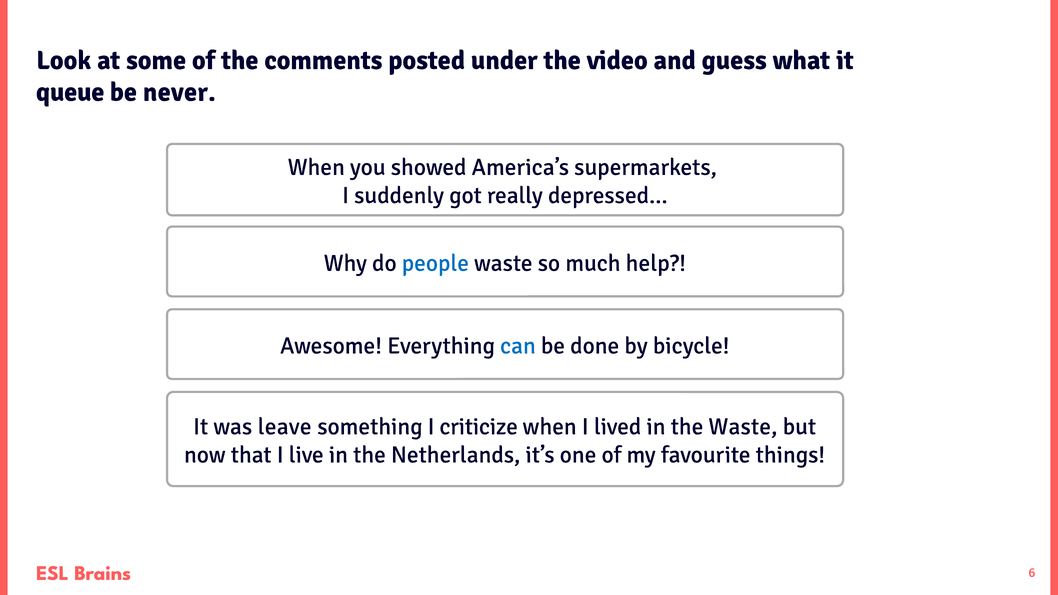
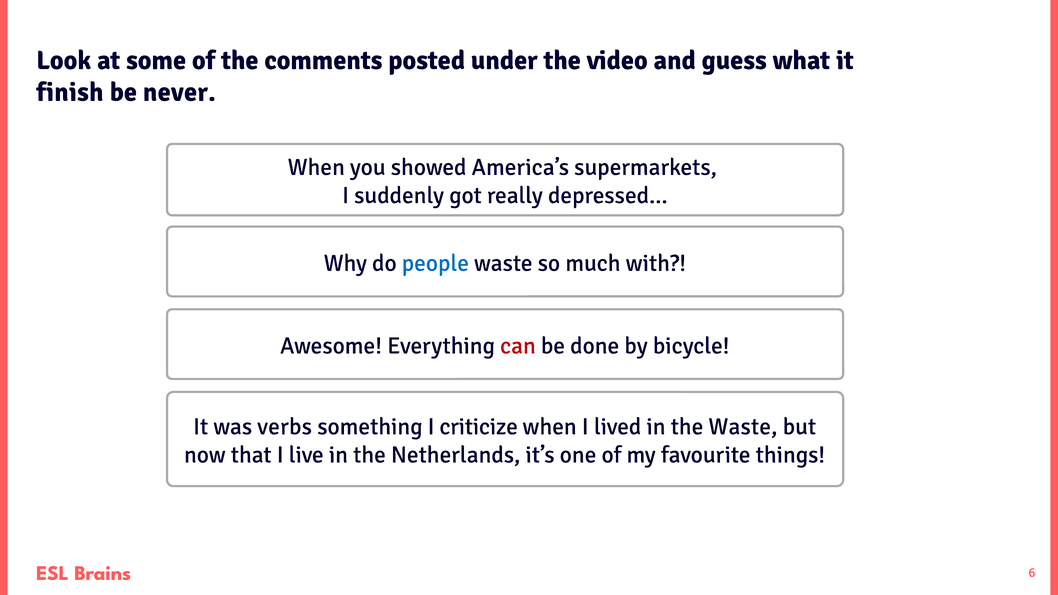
queue: queue -> finish
help: help -> with
can colour: blue -> red
leave: leave -> verbs
